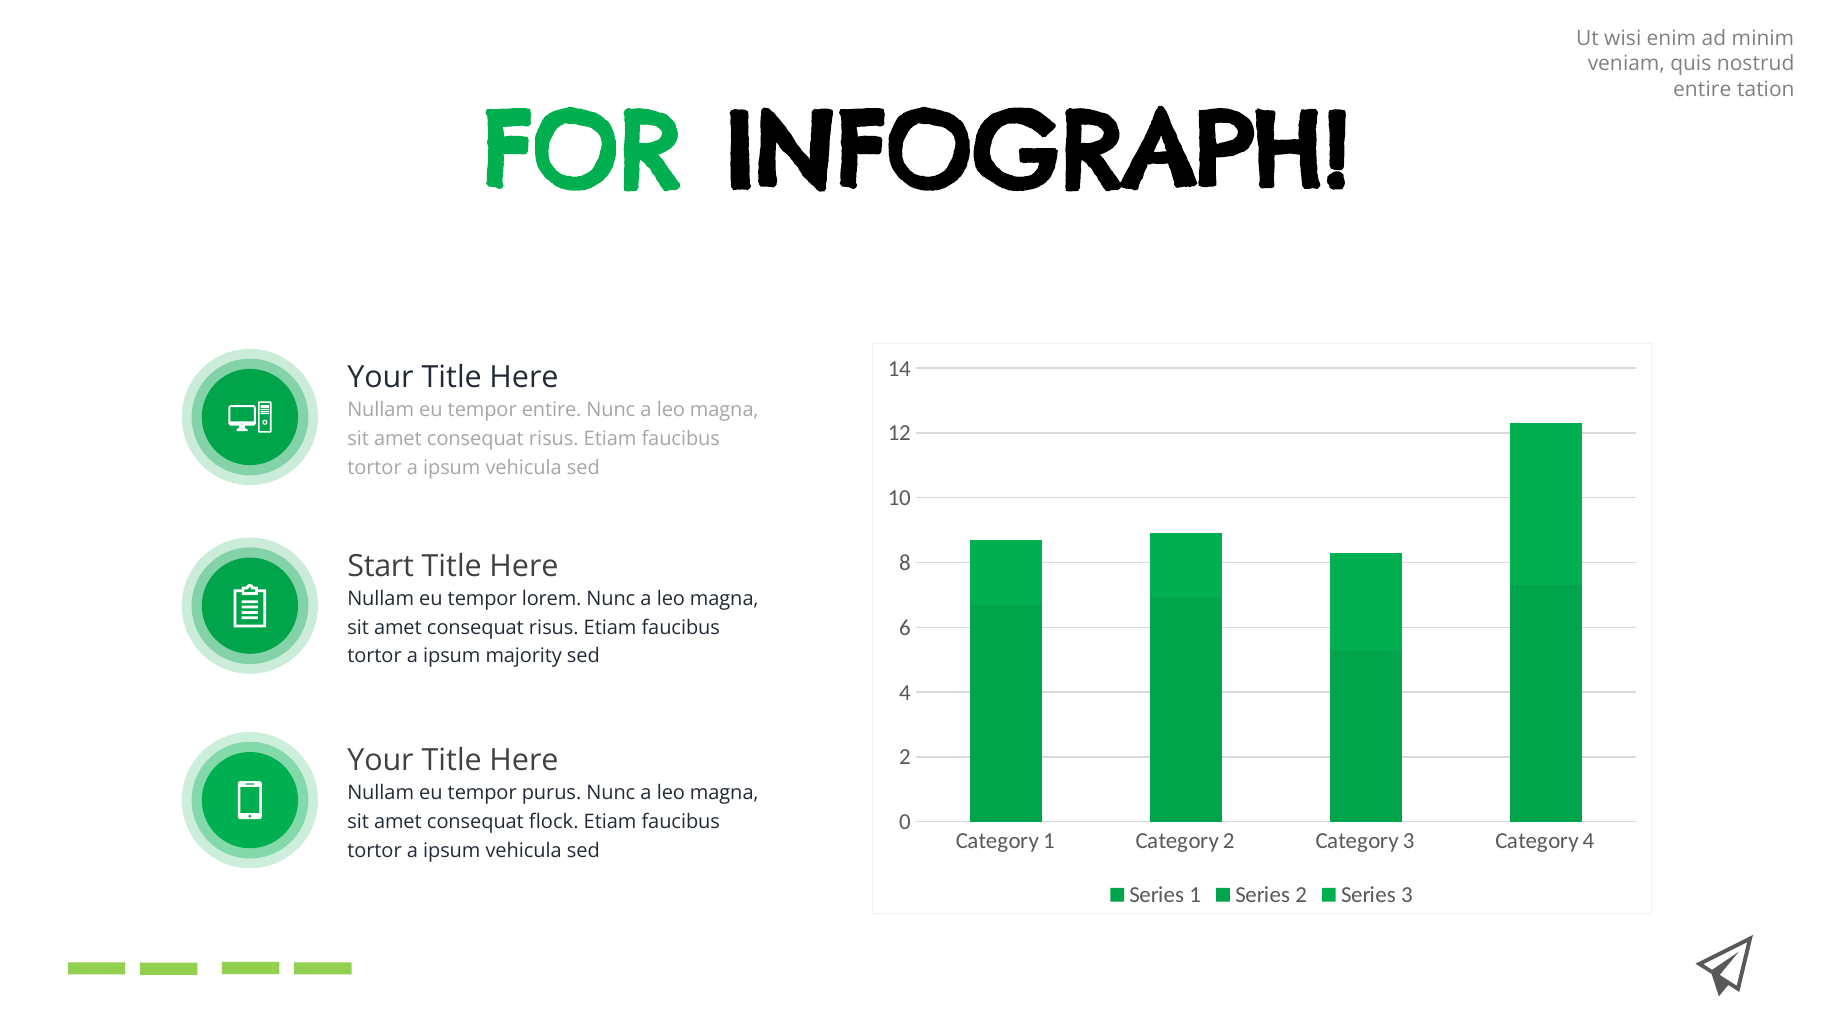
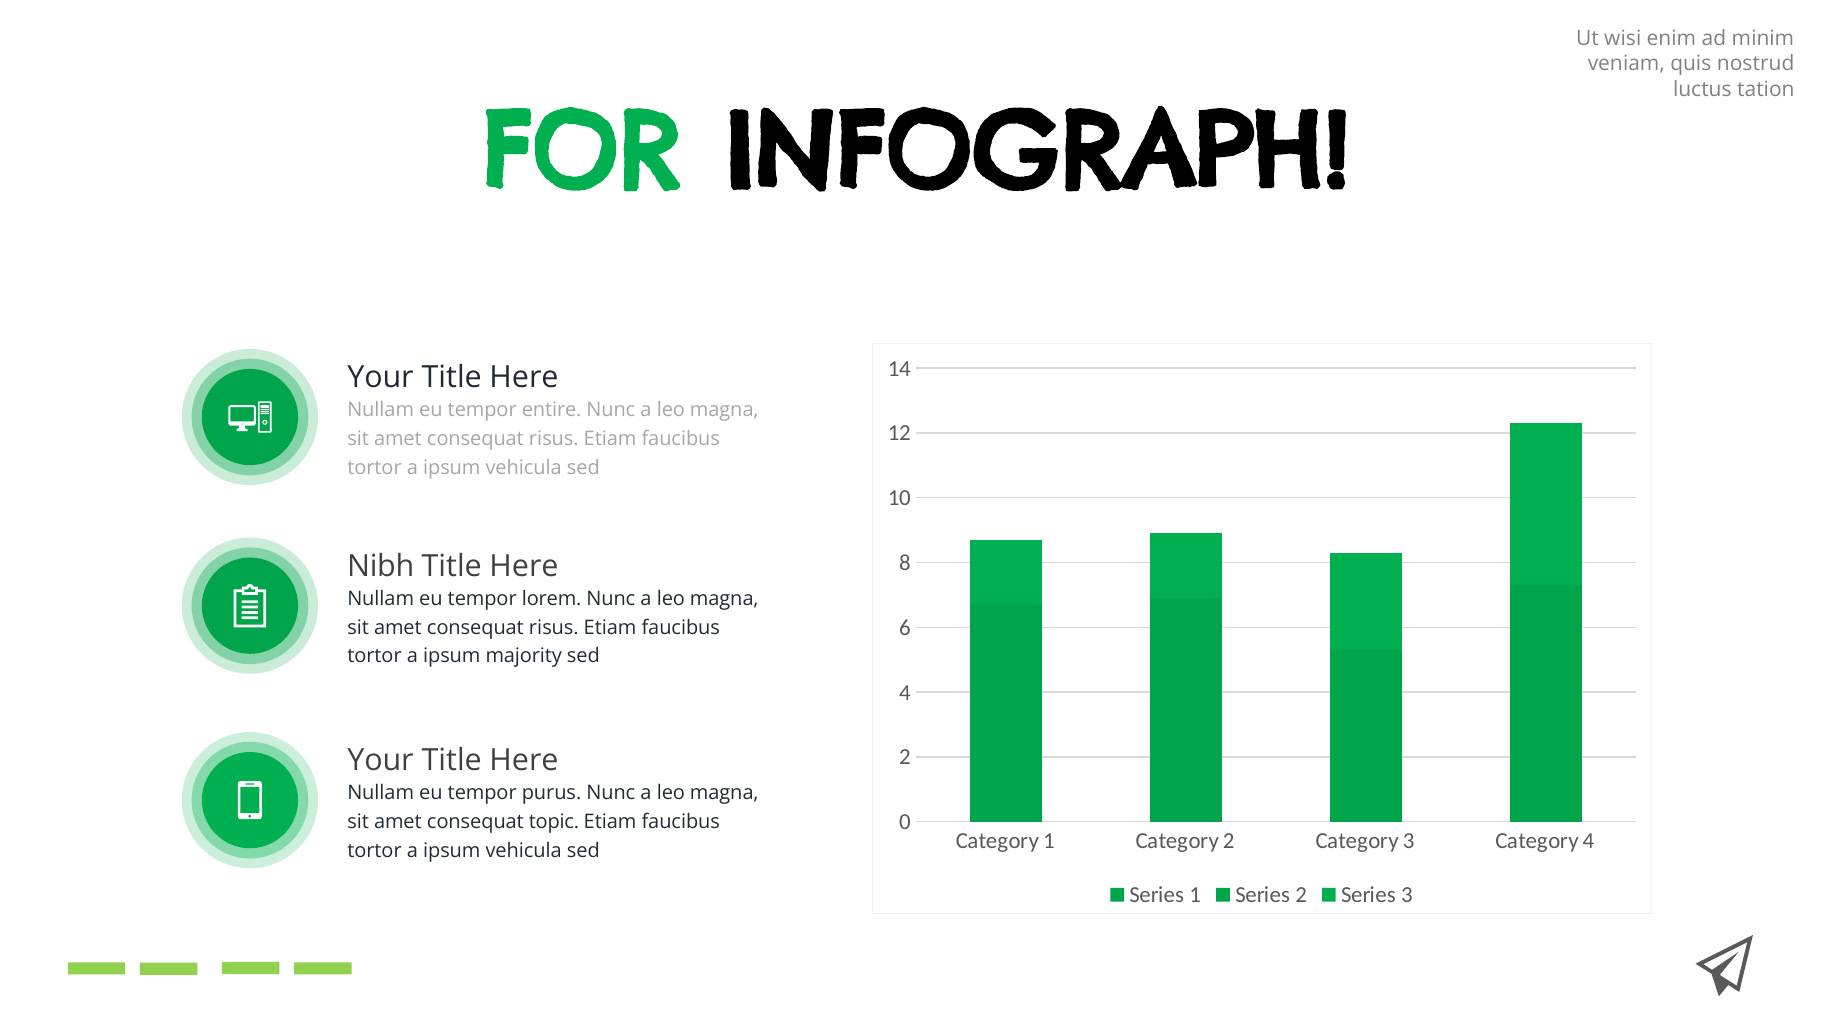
entire at (1702, 89): entire -> luctus
Start: Start -> Nibh
flock: flock -> topic
